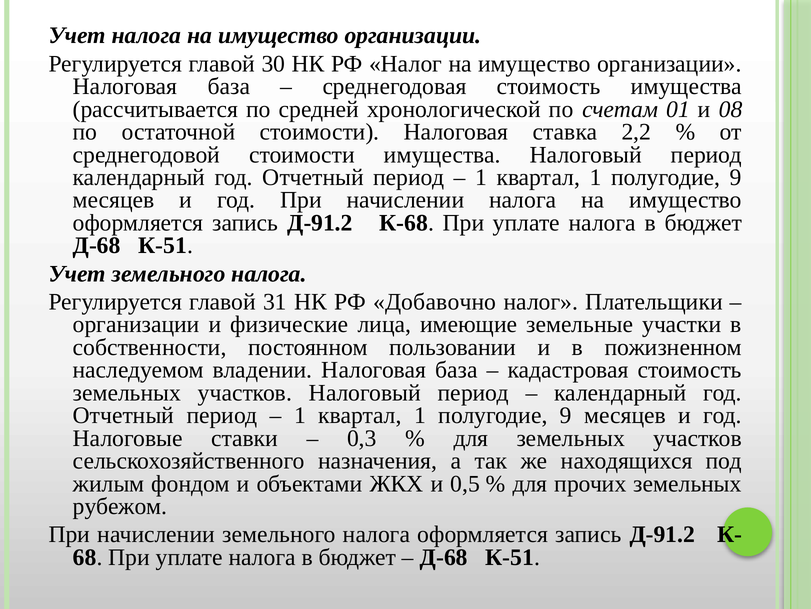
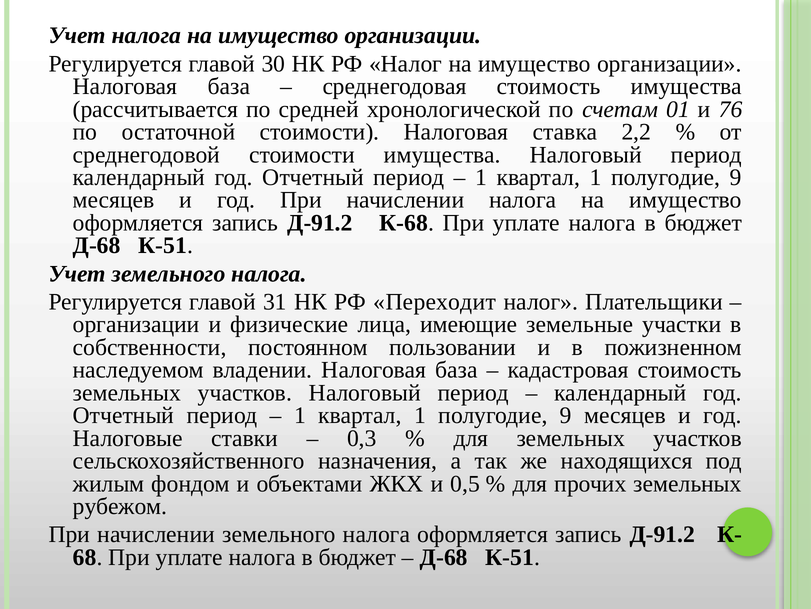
08: 08 -> 76
Добавочно: Добавочно -> Переходит
